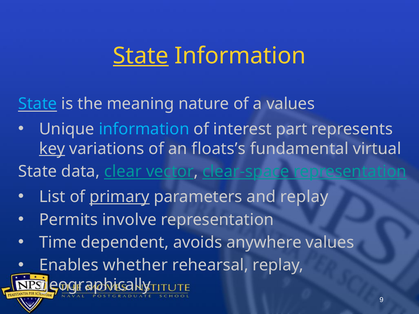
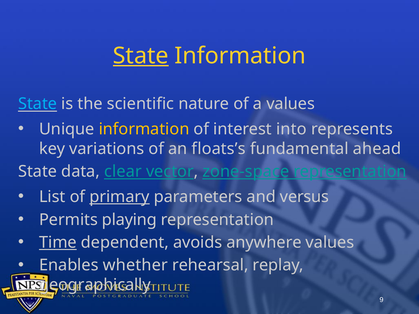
meaning: meaning -> scientific
information at (144, 129) colour: light blue -> yellow
part: part -> into
key underline: present -> none
virtual: virtual -> ahead
clear-space: clear-space -> zone-space
and replay: replay -> versus
involve: involve -> playing
Time underline: none -> present
